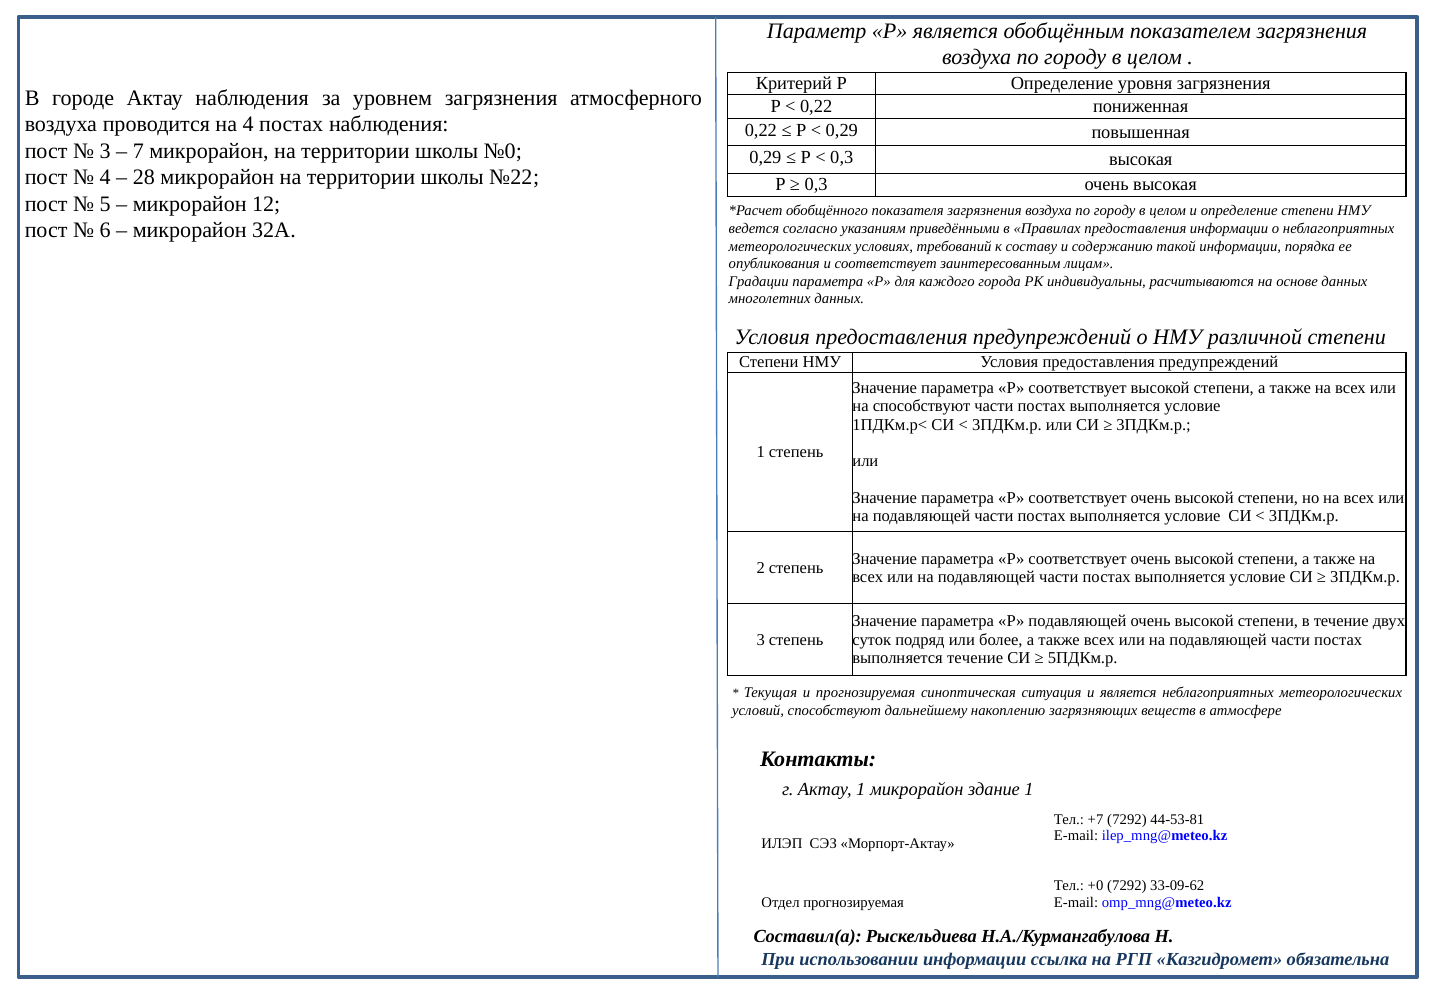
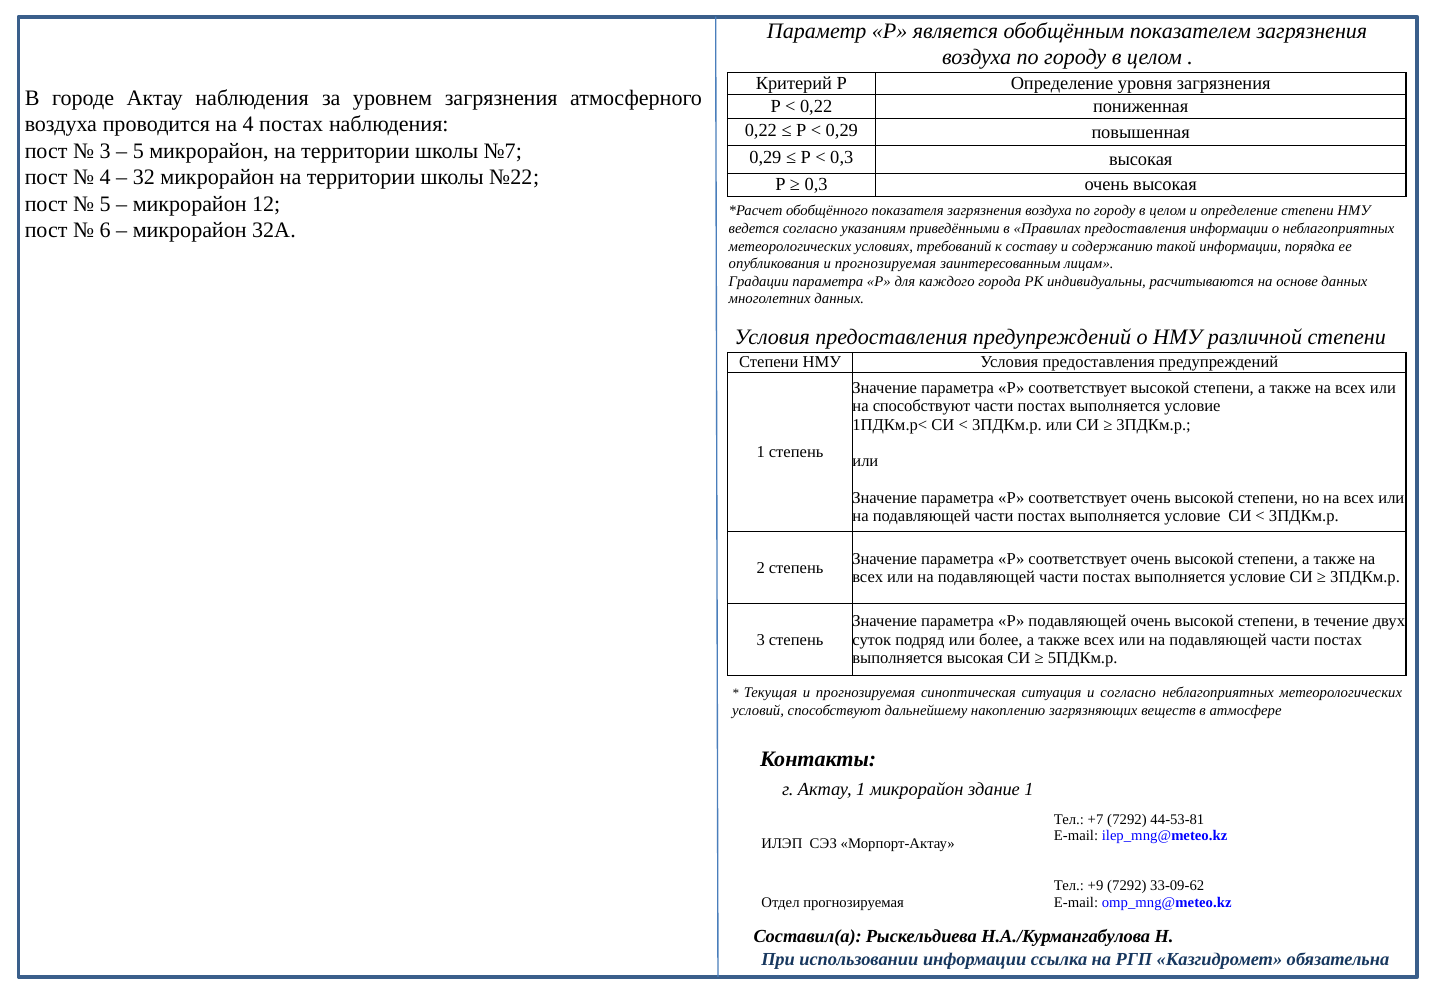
7 at (138, 151): 7 -> 5
№0: №0 -> №7
28: 28 -> 32
опубликования и соответствует: соответствует -> прогнозируемая
выполняется течение: течение -> высокая
и является: является -> согласно
+0: +0 -> +9
